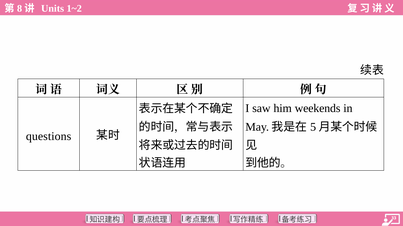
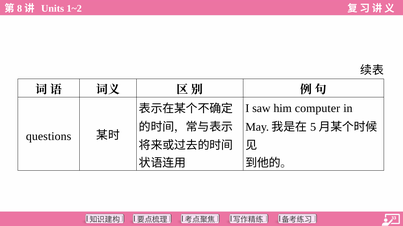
weekends: weekends -> computer
